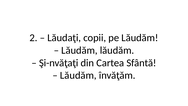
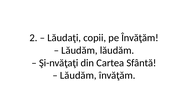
pe Lăudăm: Lăudăm -> Învăţăm
